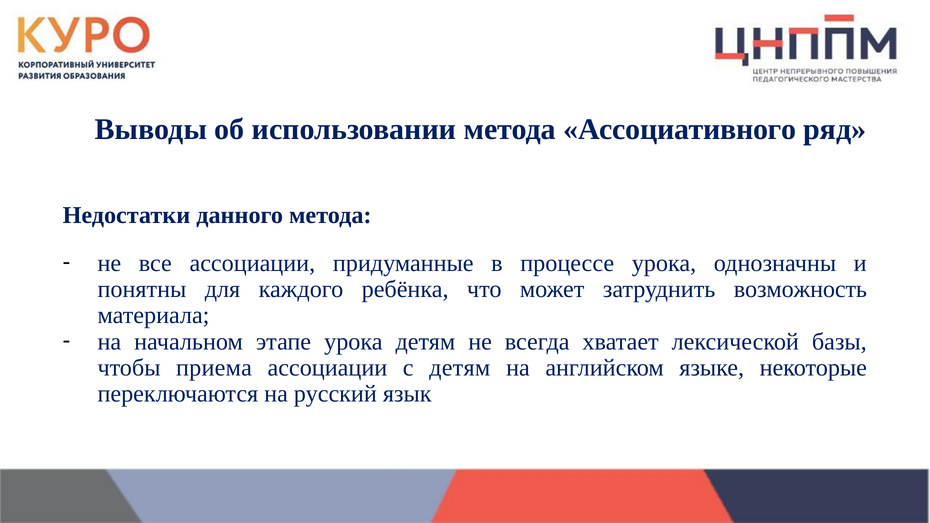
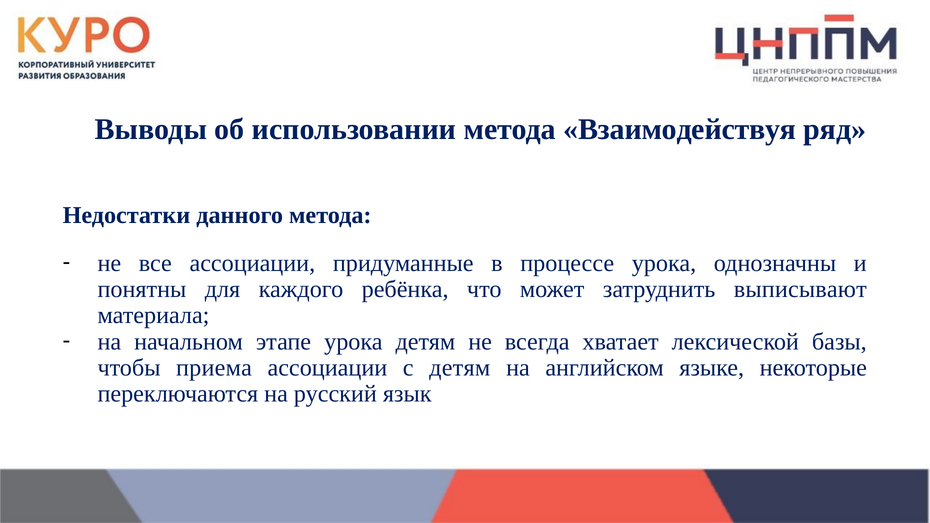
Ассоциативного: Ассоциативного -> Взаимодействуя
возможность: возможность -> выписывают
